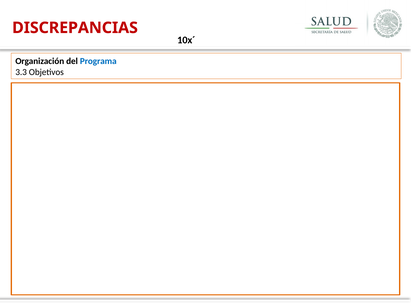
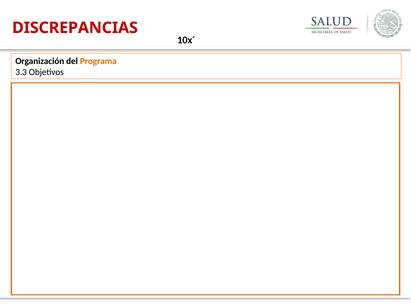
Programa colour: blue -> orange
